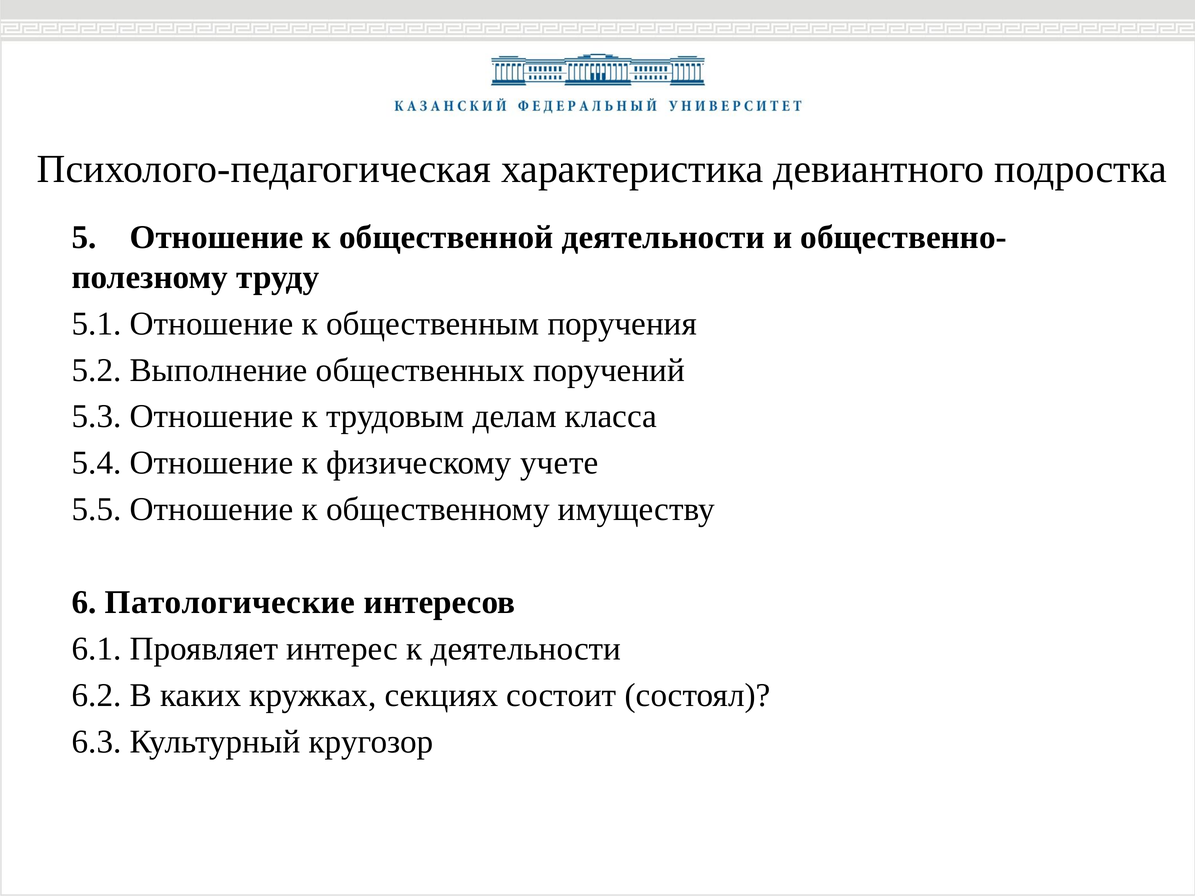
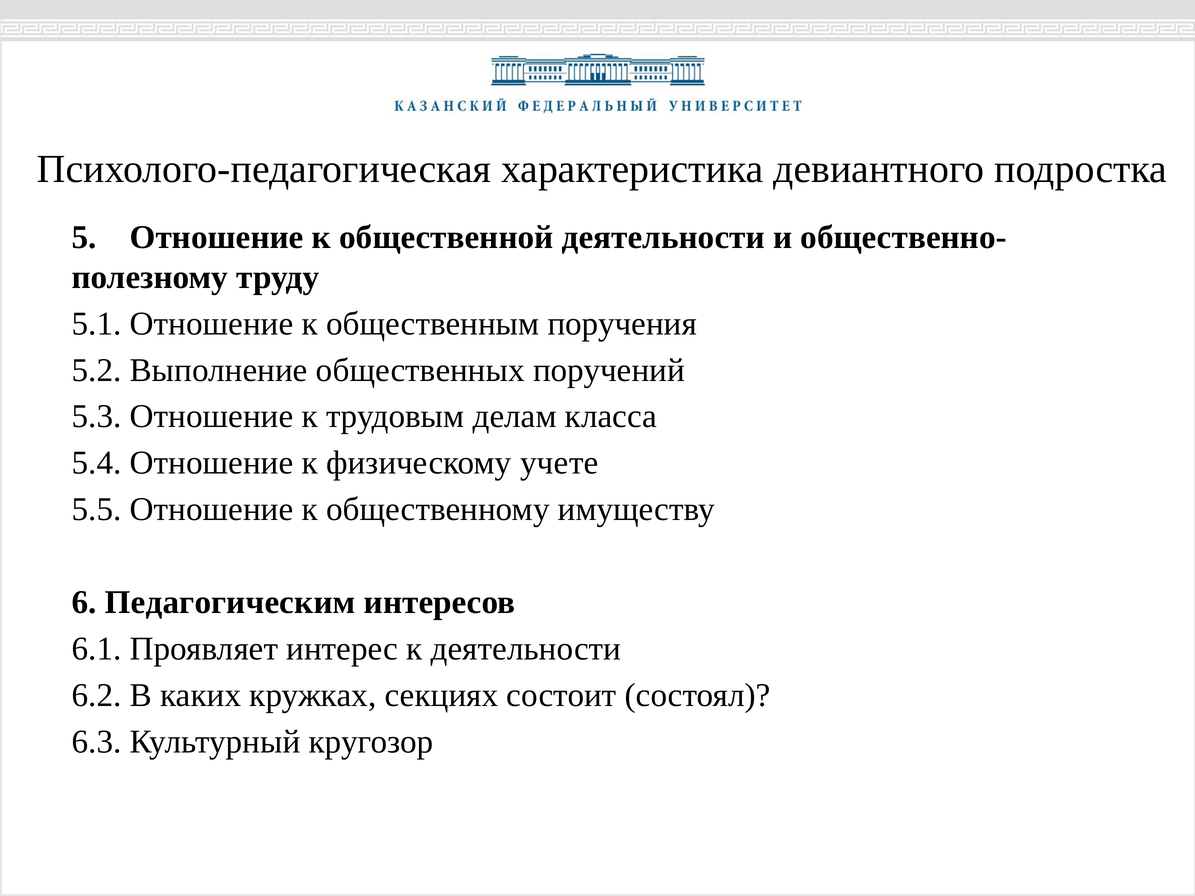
Патологические: Патологические -> Педагогическим
